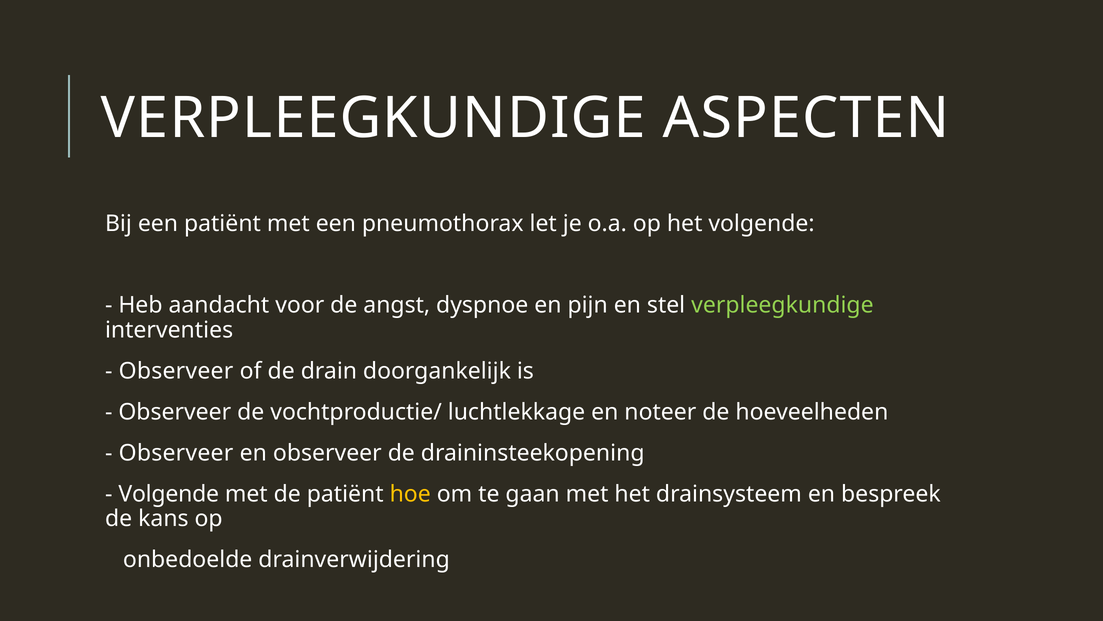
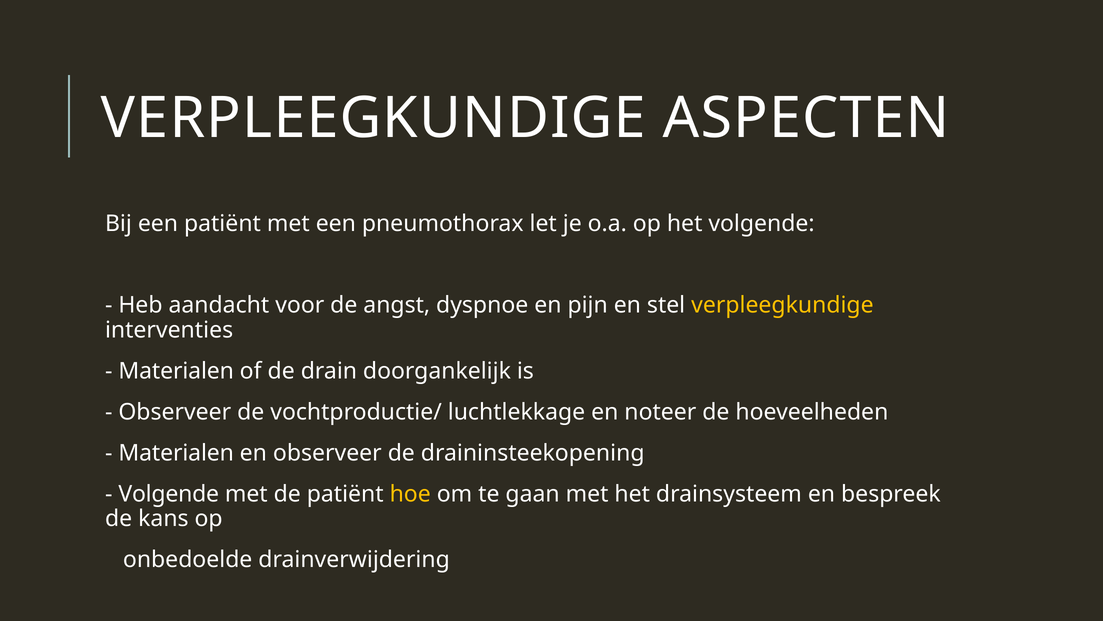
verpleegkundige at (782, 305) colour: light green -> yellow
Observeer at (176, 371): Observeer -> Materialen
Observeer at (176, 453): Observeer -> Materialen
